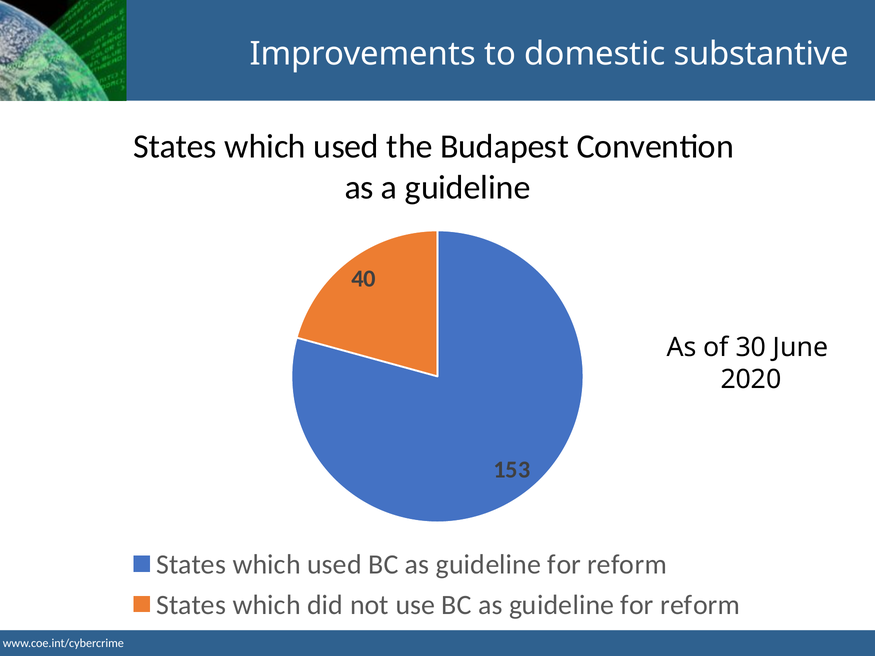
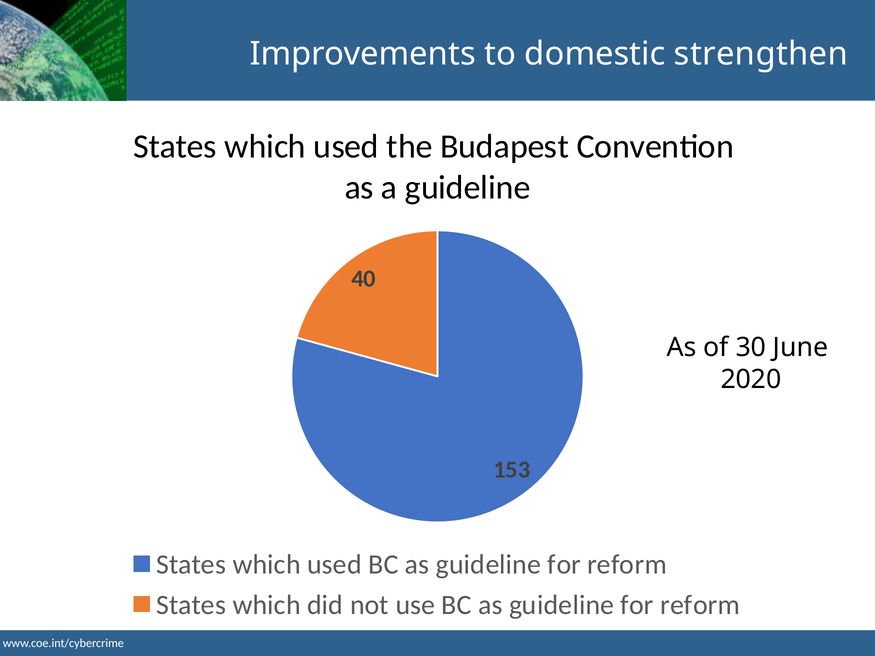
substantive: substantive -> strengthen
